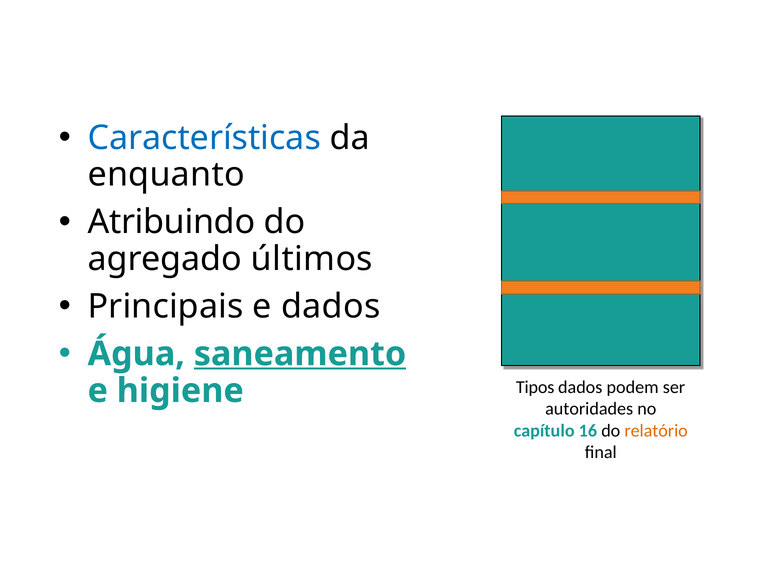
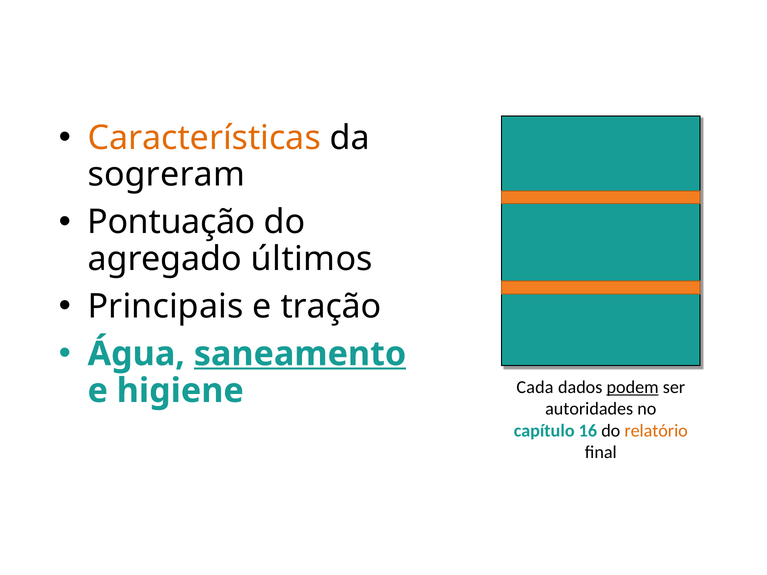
Características colour: blue -> orange
enquanto: enquanto -> sogreram
Atribuindo: Atribuindo -> Pontuação
e dados: dados -> tração
Tipos: Tipos -> Cada
podem underline: none -> present
